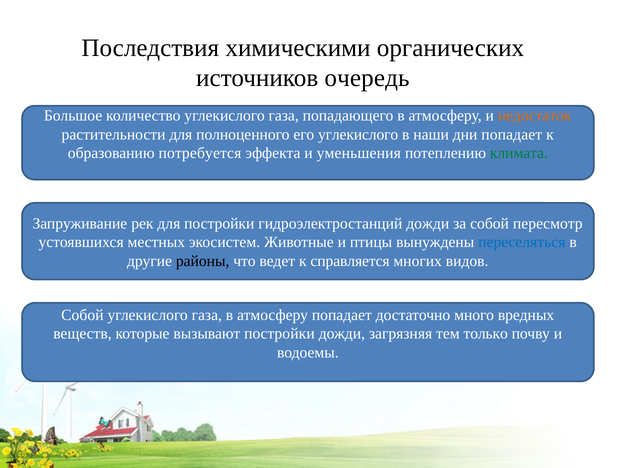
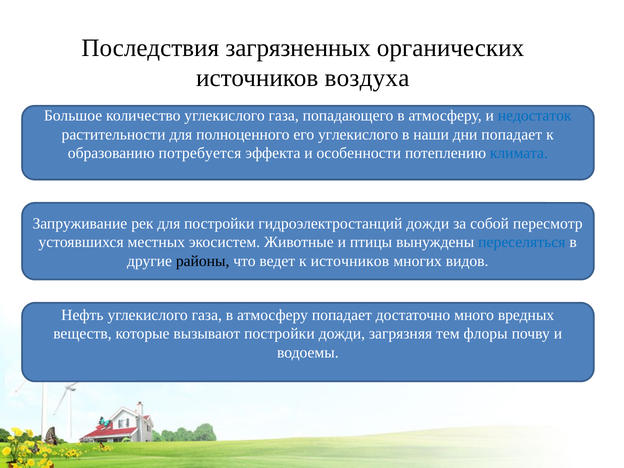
химическими: химическими -> загрязненных
очередь: очередь -> воздуха
недостаток colour: orange -> blue
уменьшения: уменьшения -> особенности
климата colour: green -> blue
к справляется: справляется -> источников
Собой at (82, 315): Собой -> Нефть
только: только -> флоры
